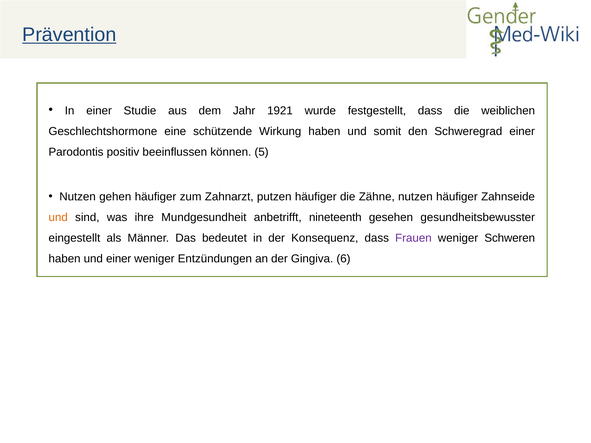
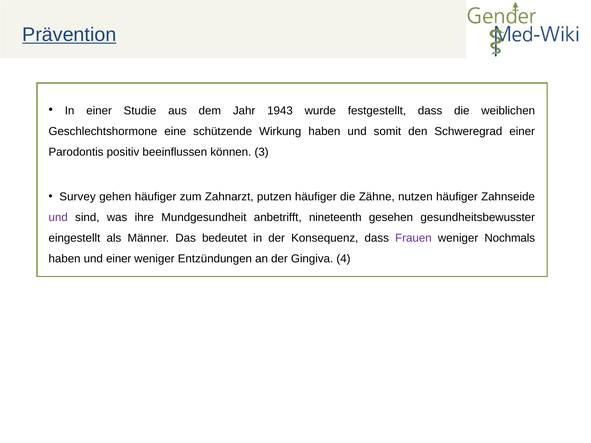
1921: 1921 -> 1943
5: 5 -> 3
Nutzen at (78, 197): Nutzen -> Survey
und at (58, 218) colour: orange -> purple
Schweren: Schweren -> Nochmals
6: 6 -> 4
